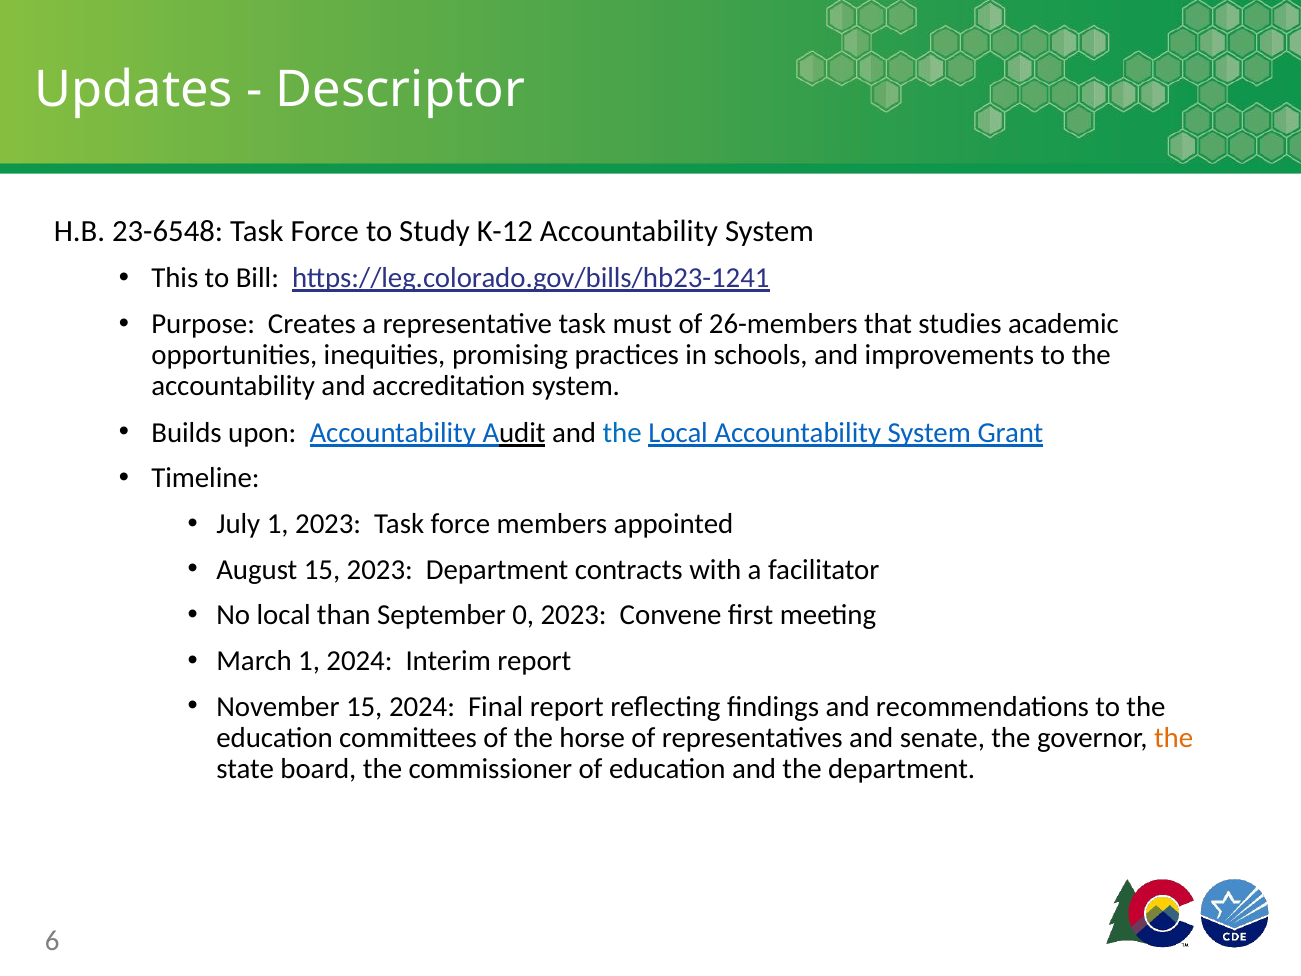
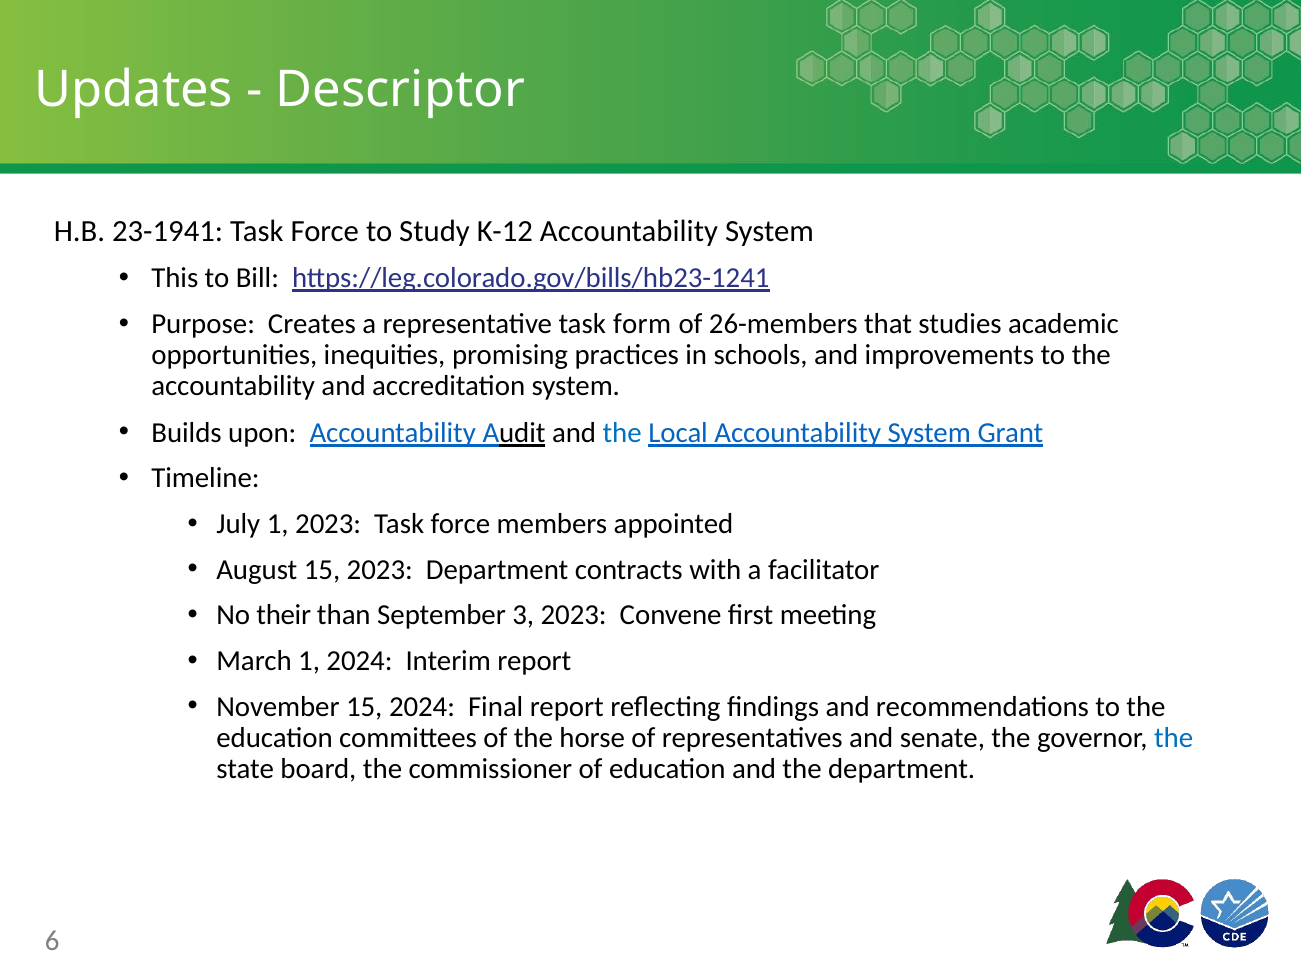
23-6548: 23-6548 -> 23-1941
must: must -> form
No local: local -> their
0: 0 -> 3
the at (1174, 738) colour: orange -> blue
